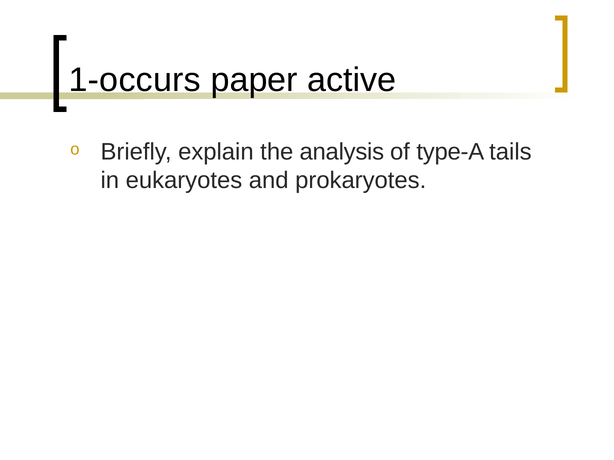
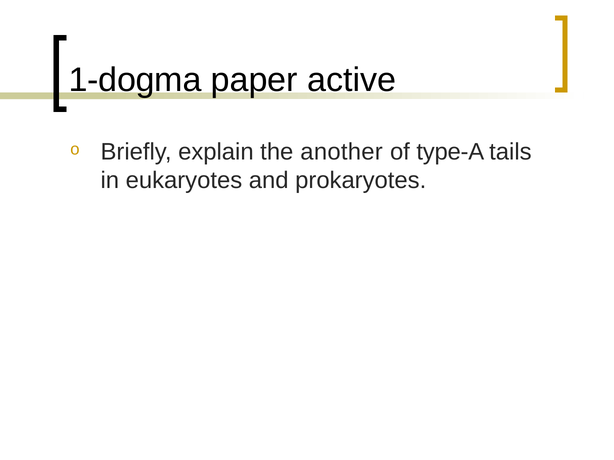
1-occurs: 1-occurs -> 1-dogma
analysis: analysis -> another
